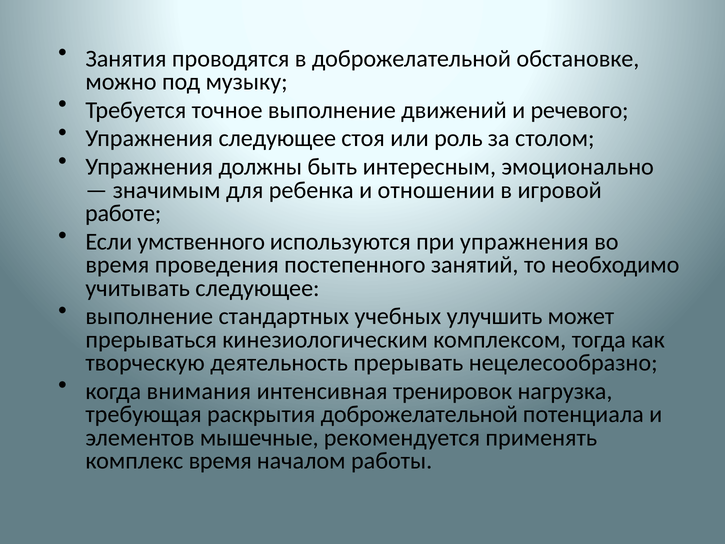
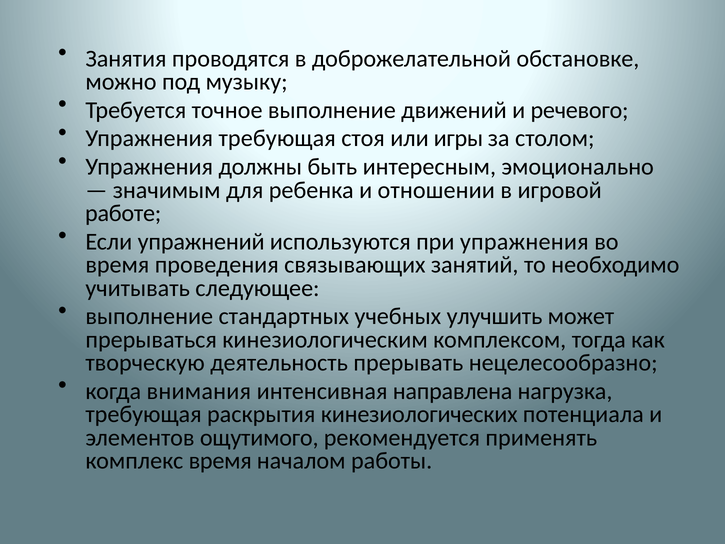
Упражнения следующее: следующее -> требующая
роль: роль -> игры
умственного: умственного -> упражнений
постепенного: постепенного -> связывающих
тренировок: тренировок -> направлена
раскрытия доброжелательной: доброжелательной -> кинезиологических
мышечные: мышечные -> ощутимого
